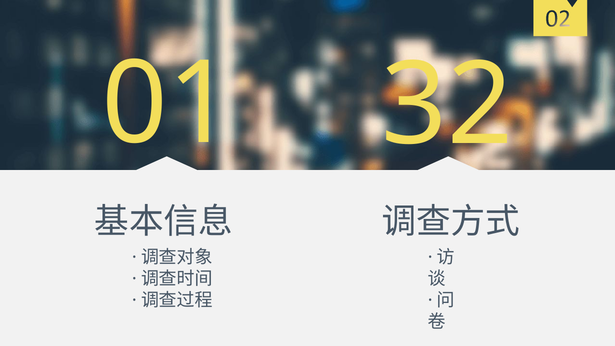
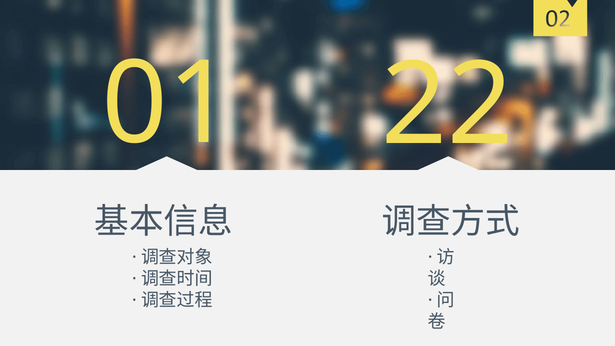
32: 32 -> 22
